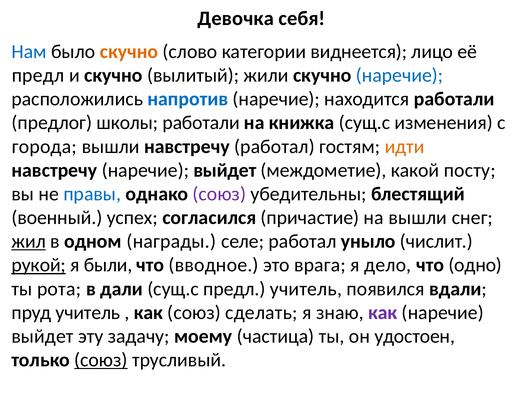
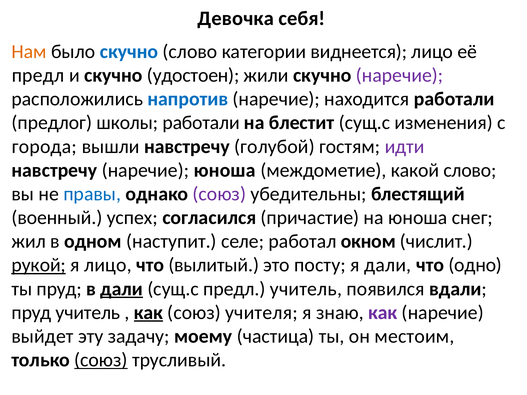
Нам colour: blue -> orange
скучно at (129, 52) colour: orange -> blue
вылитый: вылитый -> удостоен
наречие at (400, 75) colour: blue -> purple
книжка: книжка -> блестит
навстречу работал: работал -> голубой
идти colour: orange -> purple
навстречу наречие выйдет: выйдет -> юноша
какой посту: посту -> слово
на вышли: вышли -> юноша
жил underline: present -> none
награды: награды -> наступит
уныло: уныло -> окном
я были: были -> лицо
вводное: вводное -> вылитый
врага: врага -> посту
я дело: дело -> дали
ты рота: рота -> пруд
дали at (122, 289) underline: none -> present
как at (148, 313) underline: none -> present
сделать: сделать -> учителя
удостоен: удостоен -> местоим
